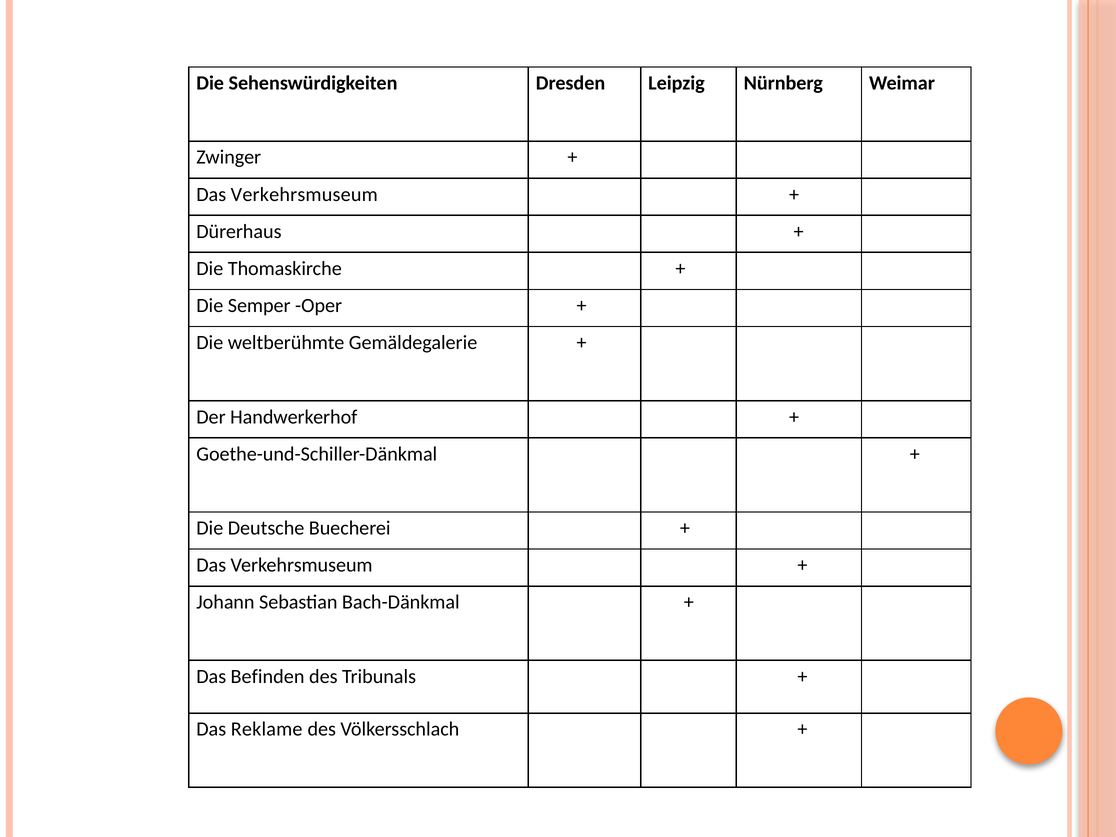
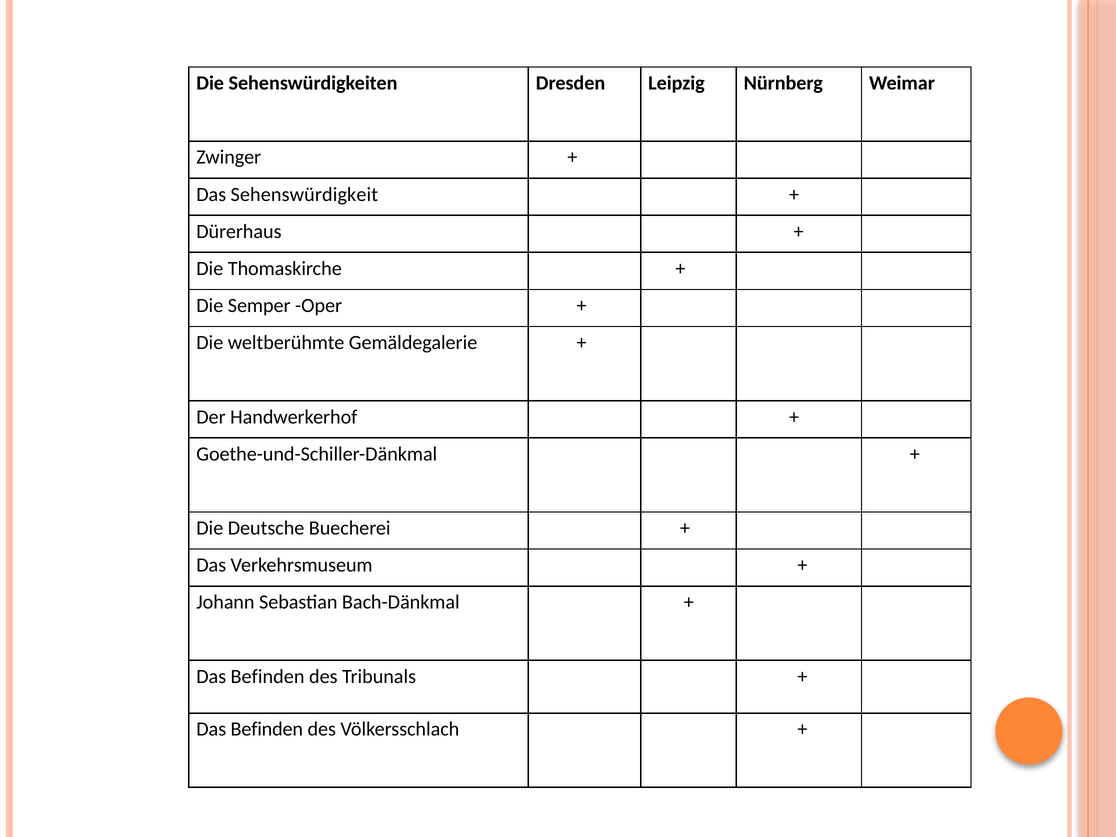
Verkehrsmuseum at (304, 194): Verkehrsmuseum -> Sehenswürdigkeit
Reklame at (267, 729): Reklame -> Befinden
